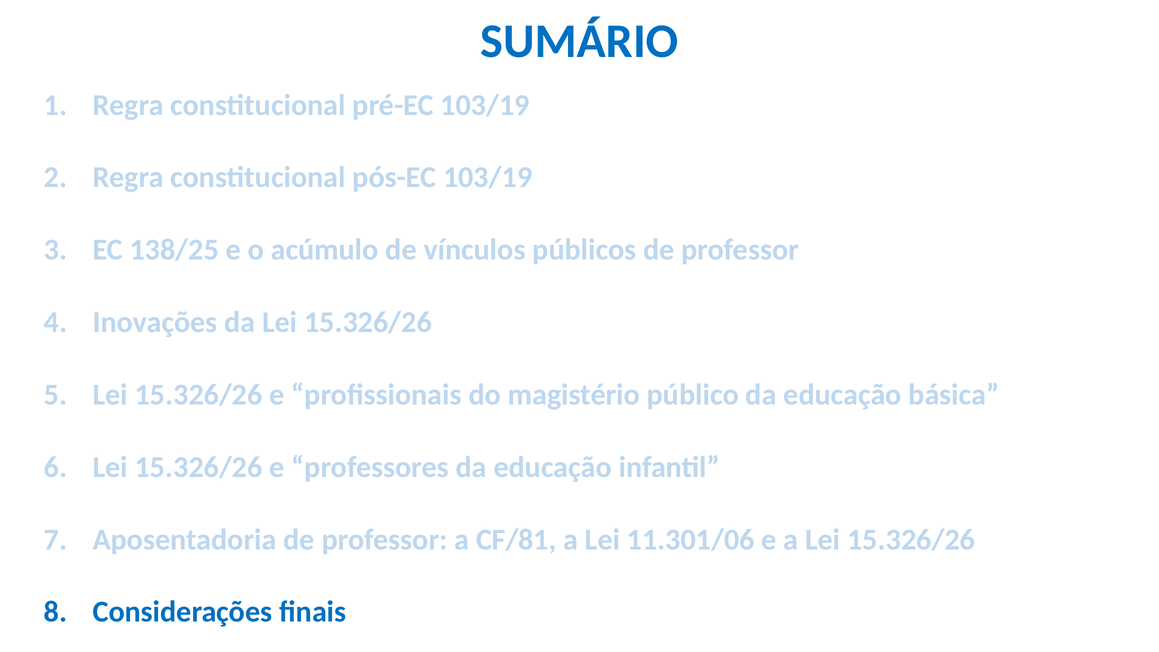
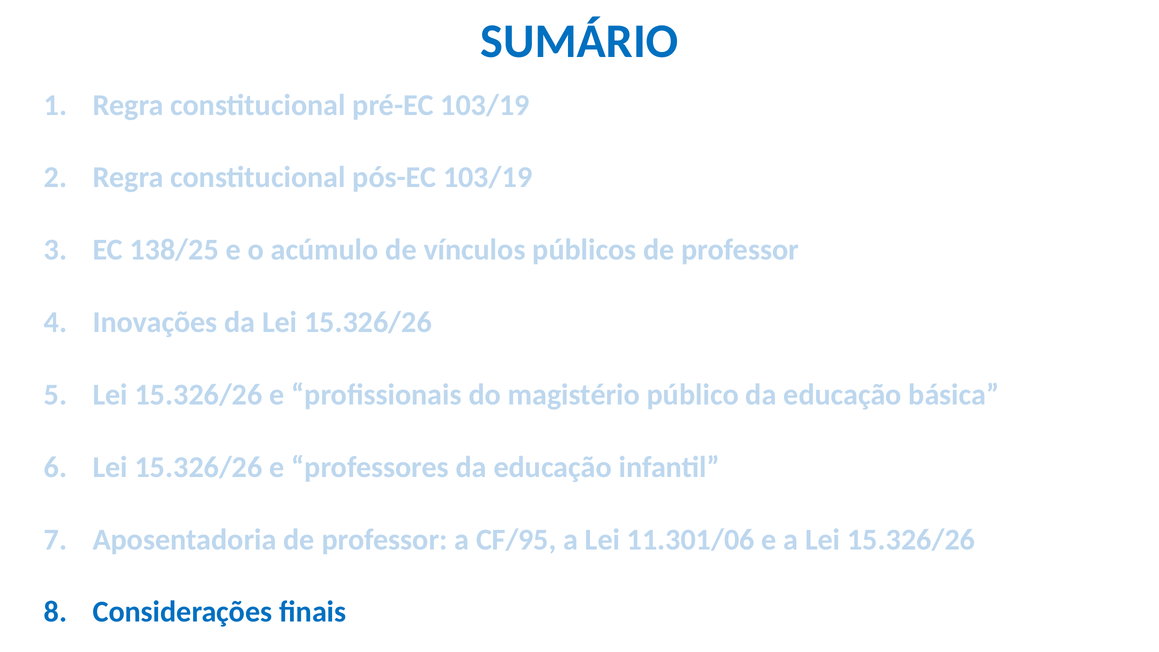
CF/81: CF/81 -> CF/95
